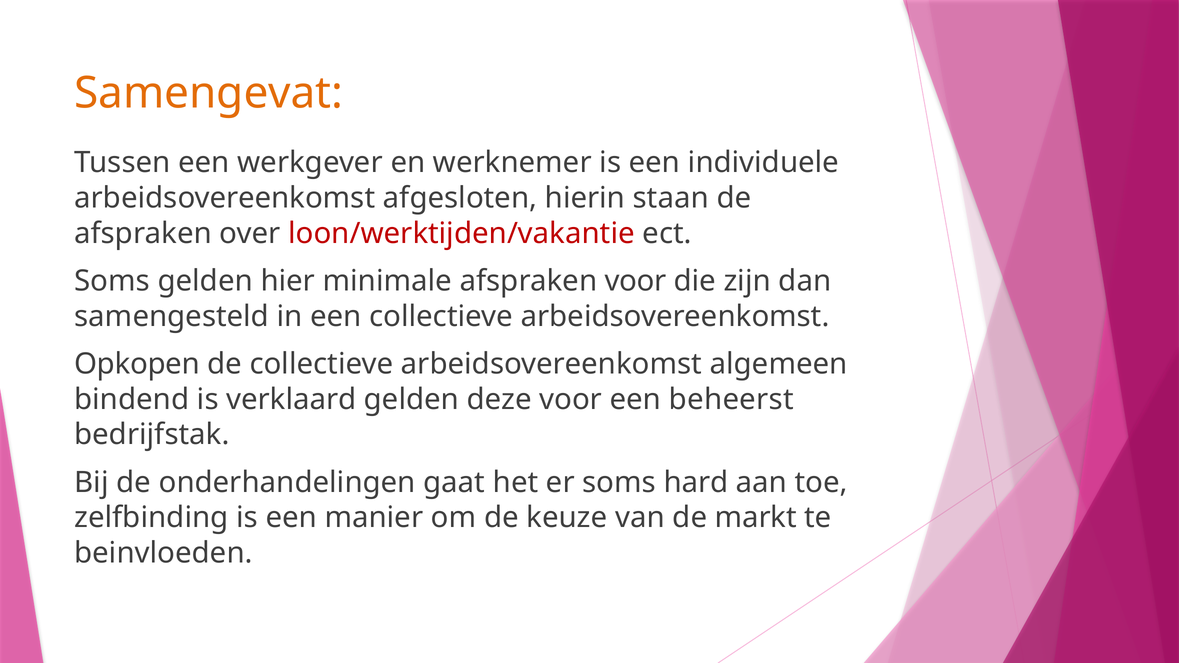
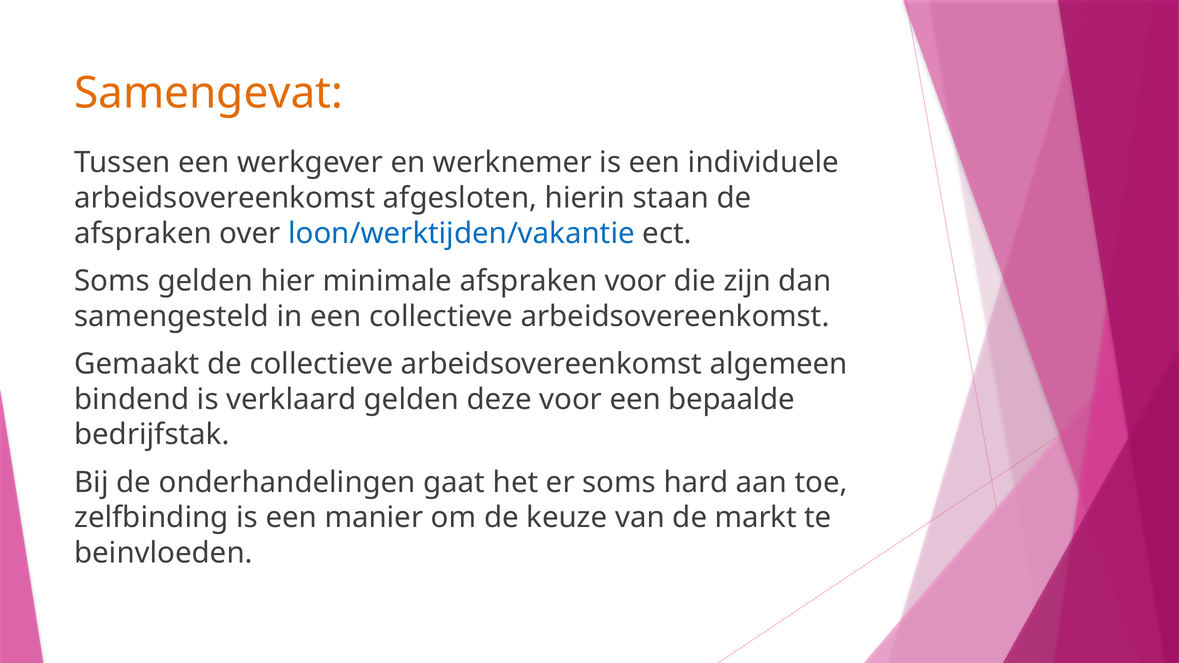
loon/werktijden/vakantie colour: red -> blue
Opkopen: Opkopen -> Gemaakt
beheerst: beheerst -> bepaalde
